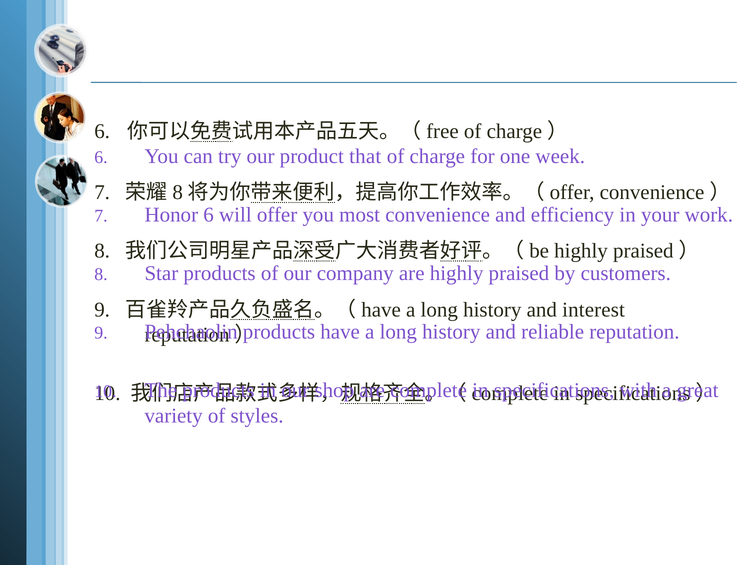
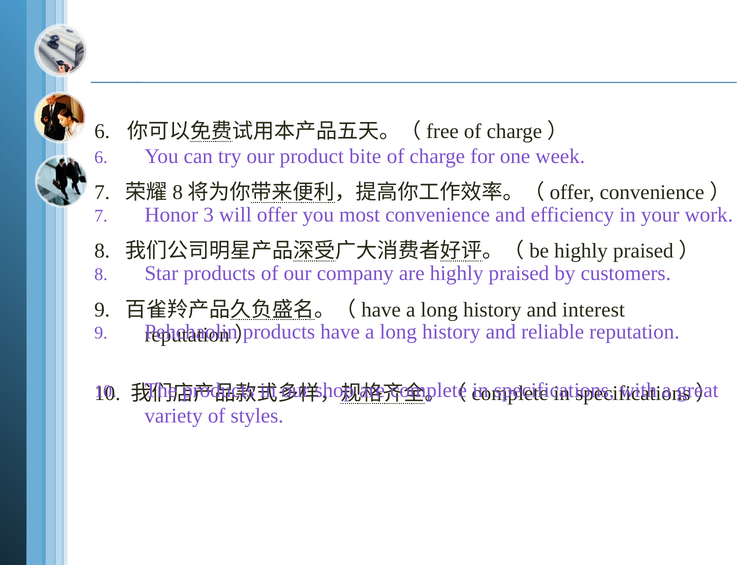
that: that -> bite
Honor 6: 6 -> 3
